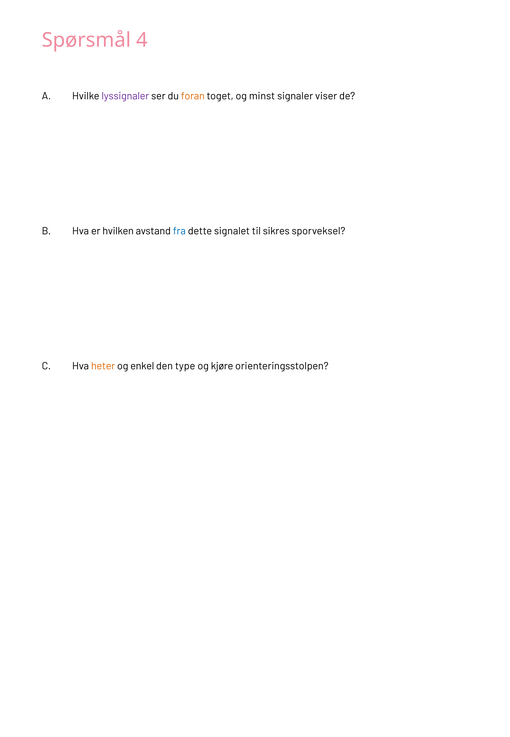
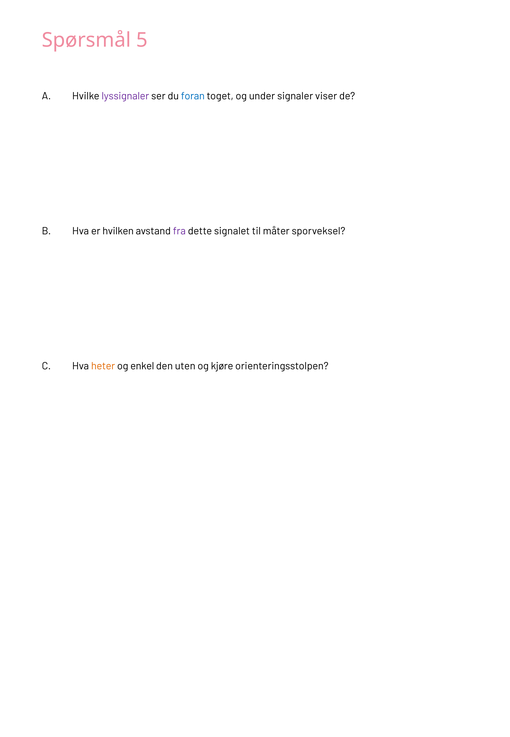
4: 4 -> 5
foran colour: orange -> blue
minst: minst -> under
fra colour: blue -> purple
sikres: sikres -> måter
type: type -> uten
